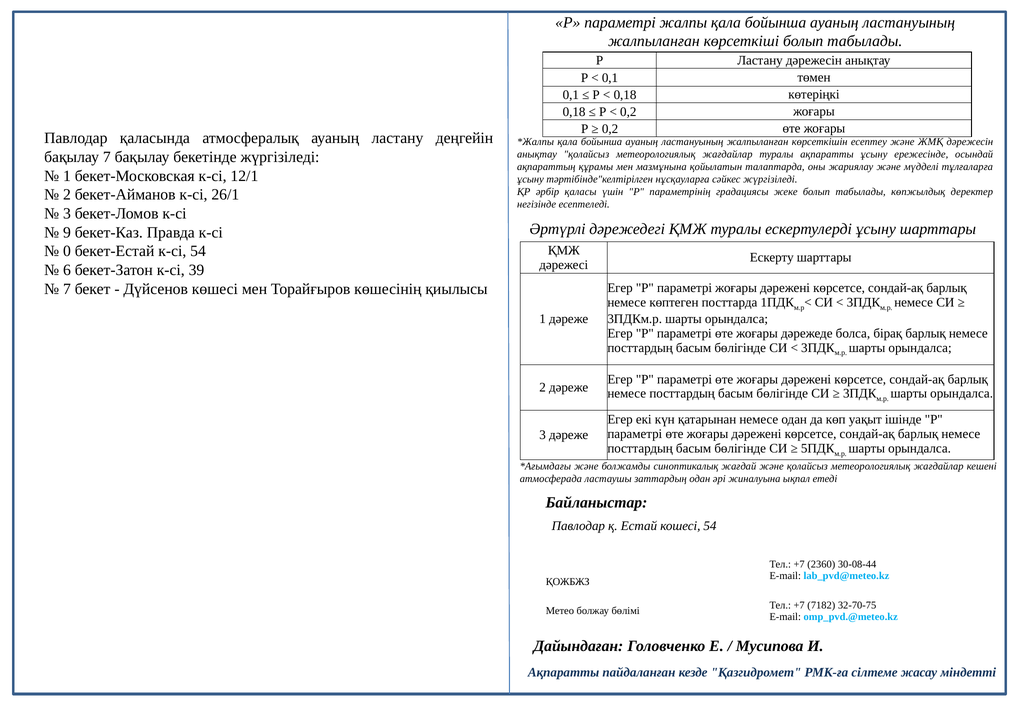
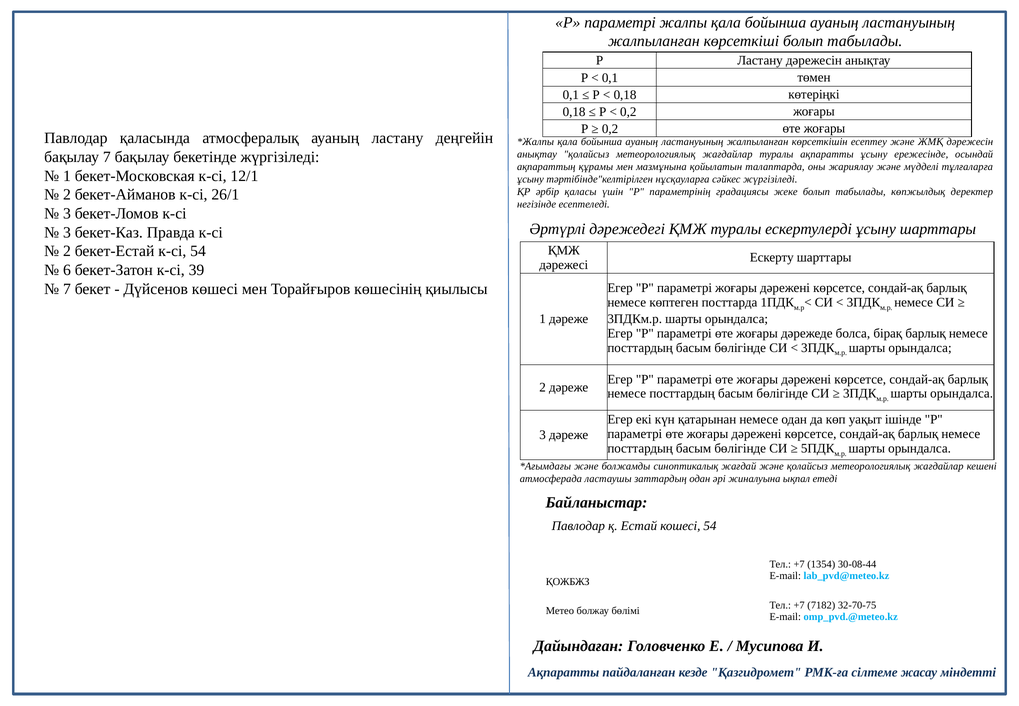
9 at (67, 232): 9 -> 3
0 at (67, 251): 0 -> 2
2360: 2360 -> 1354
